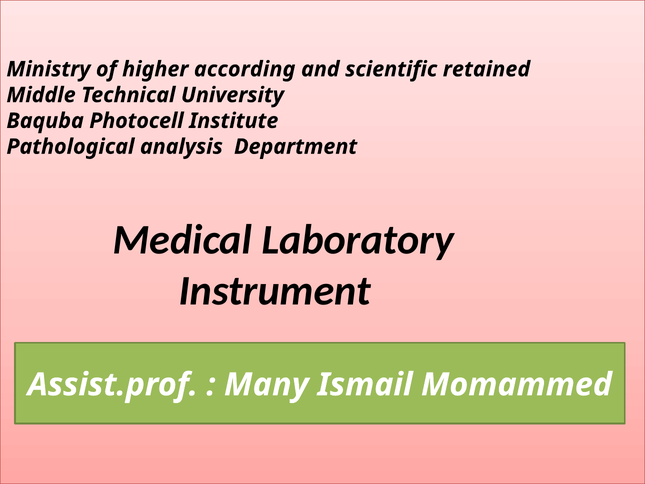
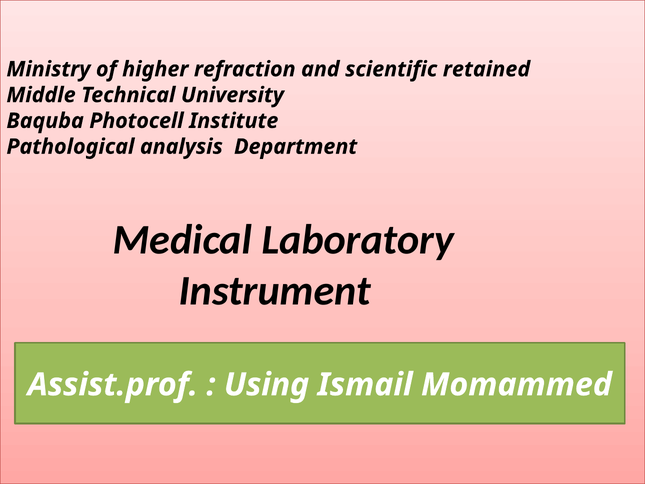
according: according -> refraction
Many: Many -> Using
